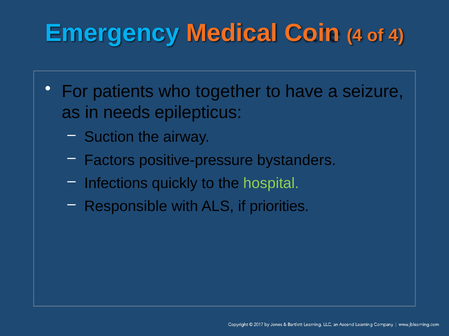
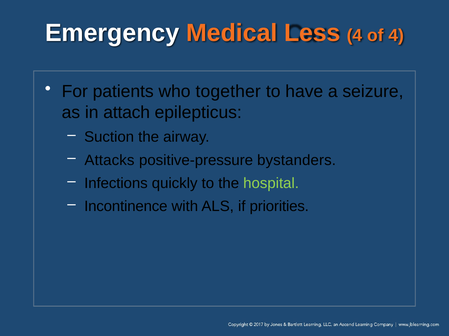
Emergency colour: light blue -> white
Coin: Coin -> Less
needs: needs -> attach
Factors: Factors -> Attacks
Responsible: Responsible -> Incontinence
